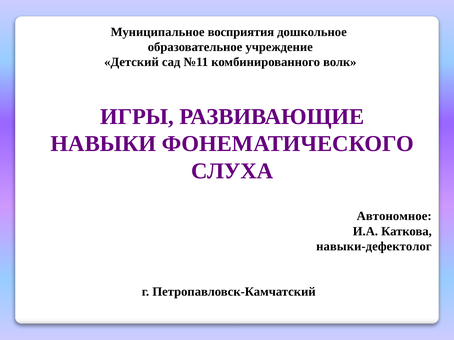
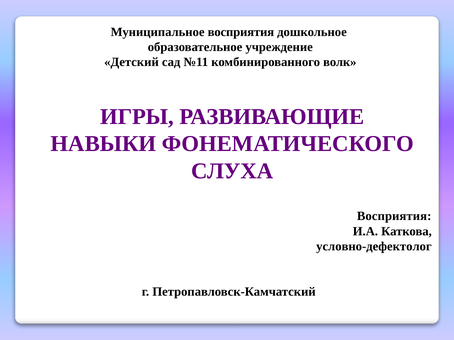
Автономное at (394, 216): Автономное -> Восприятия
навыки-дефектолог: навыки-дефектолог -> условно-дефектолог
